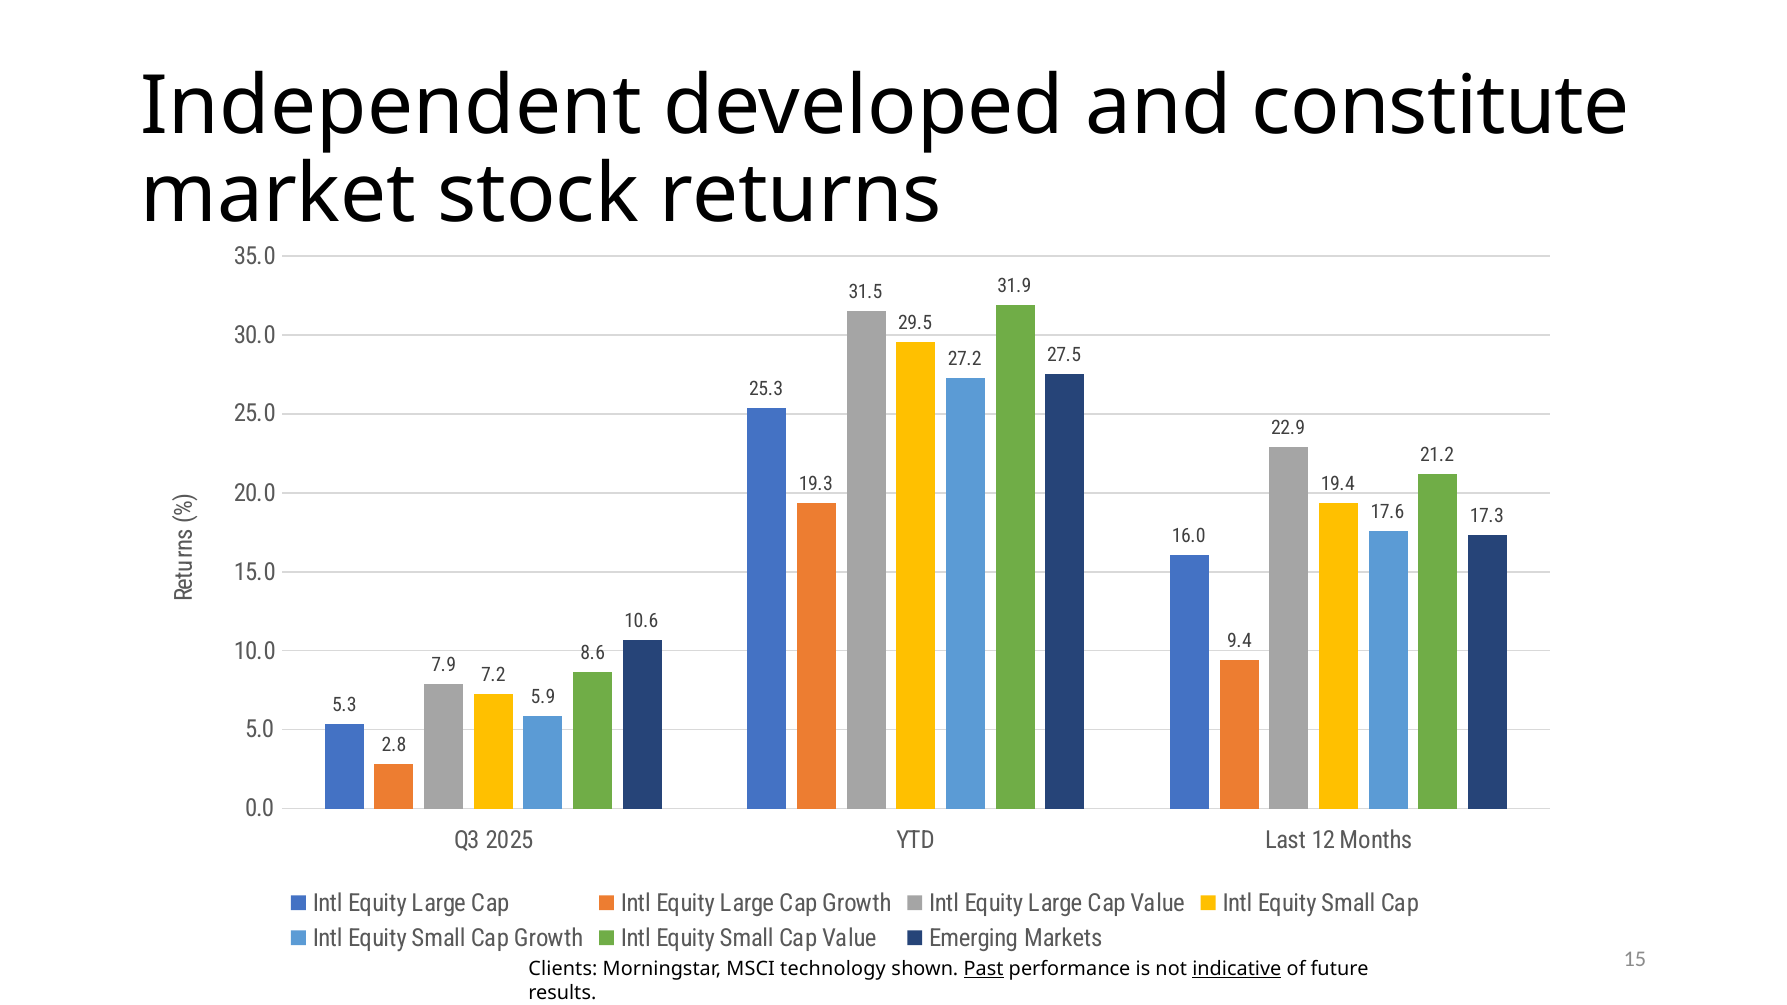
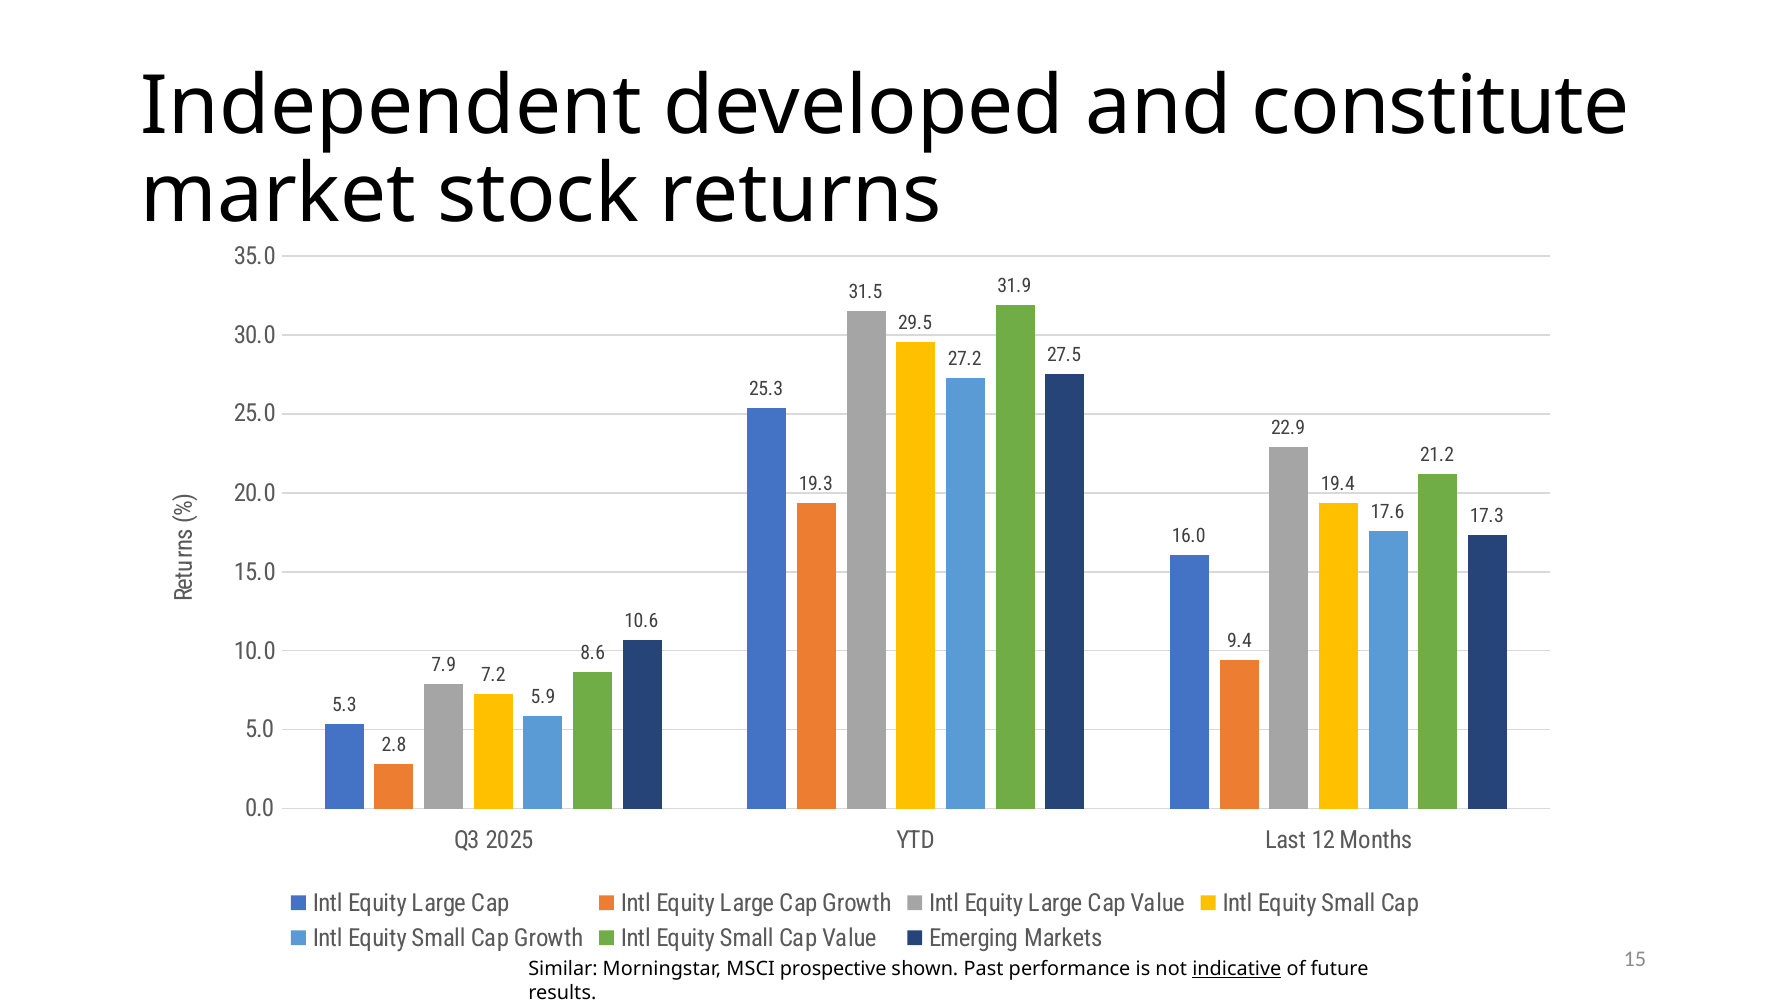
Clients: Clients -> Similar
technology: technology -> prospective
Past underline: present -> none
